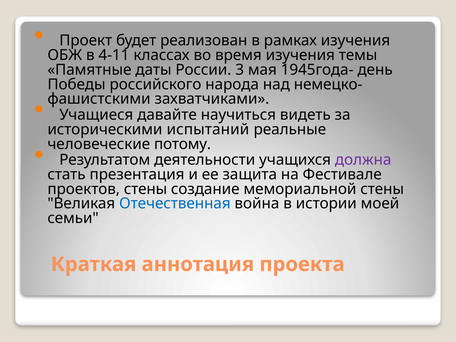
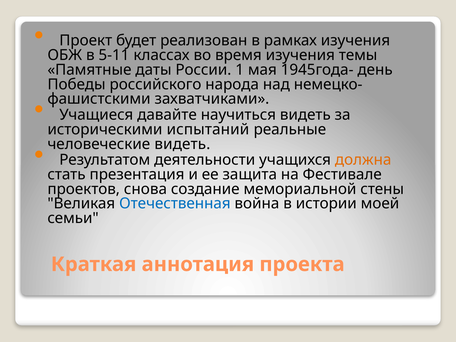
4-11: 4-11 -> 5-11
3: 3 -> 1
человеческие потому: потому -> видеть
должна colour: purple -> orange
проектов стены: стены -> снова
